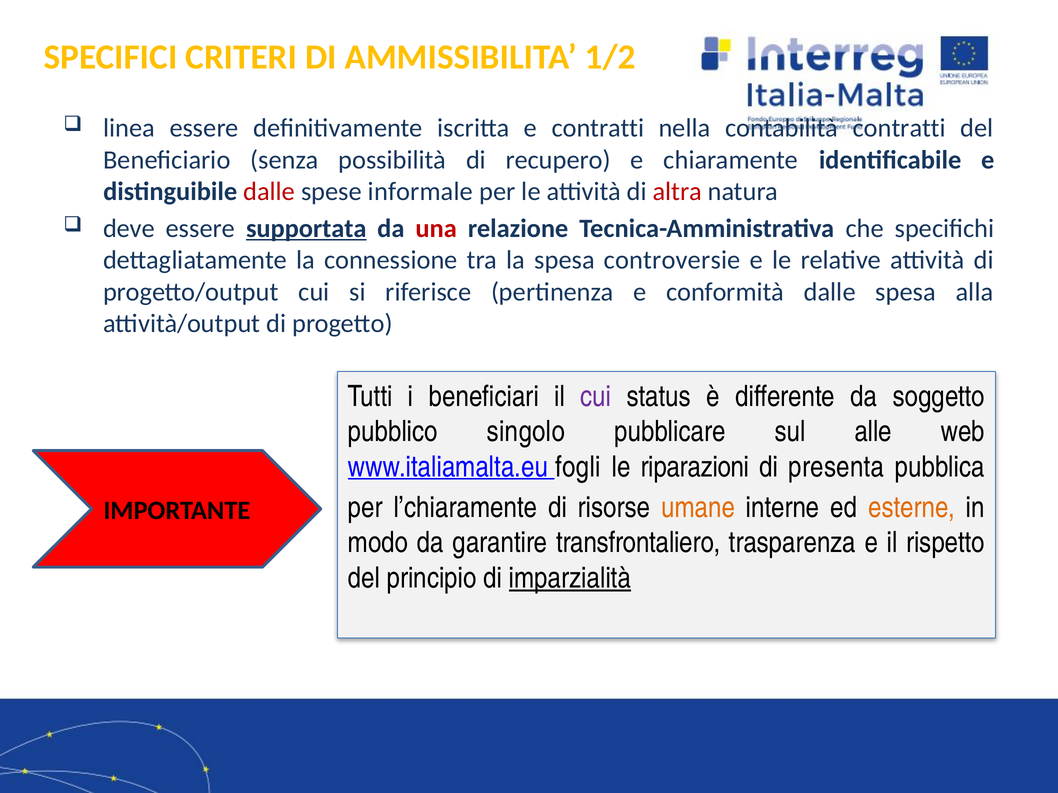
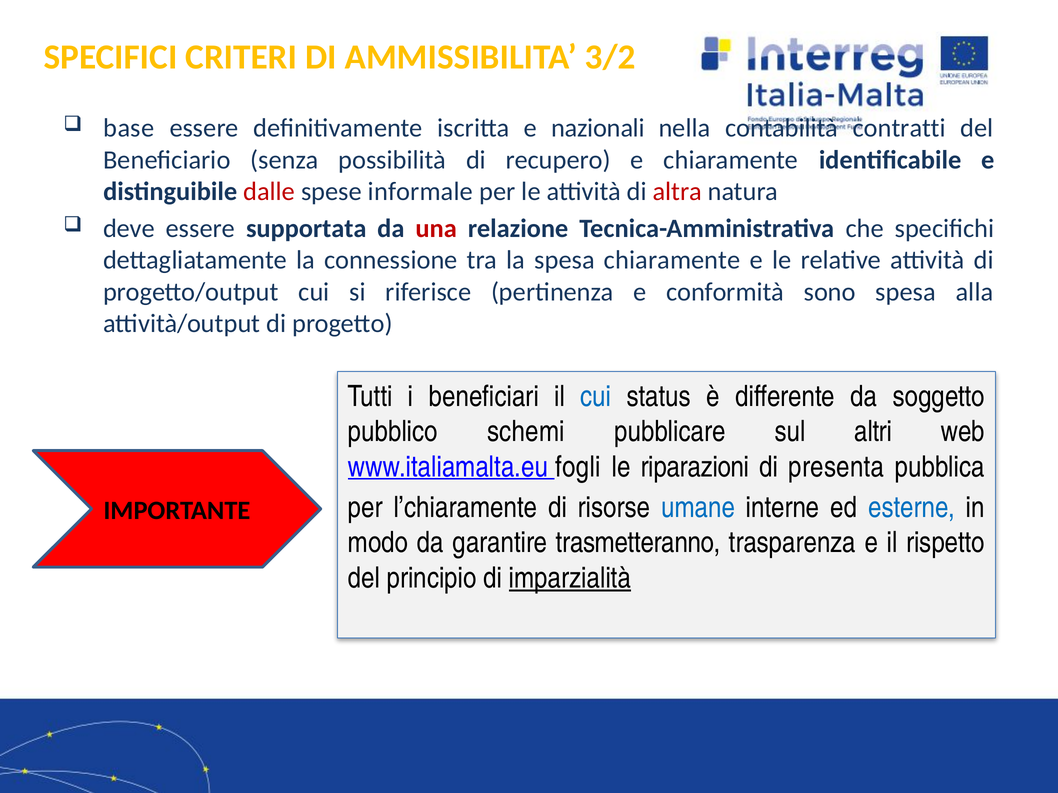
1/2: 1/2 -> 3/2
linea: linea -> base
e contratti: contratti -> nazionali
supportata underline: present -> none
spesa controversie: controversie -> chiaramente
conformità dalle: dalle -> sono
cui at (596, 397) colour: purple -> blue
singolo: singolo -> schemi
alle: alle -> altri
umane colour: orange -> blue
esterne colour: orange -> blue
transfrontaliero: transfrontaliero -> trasmetteranno
